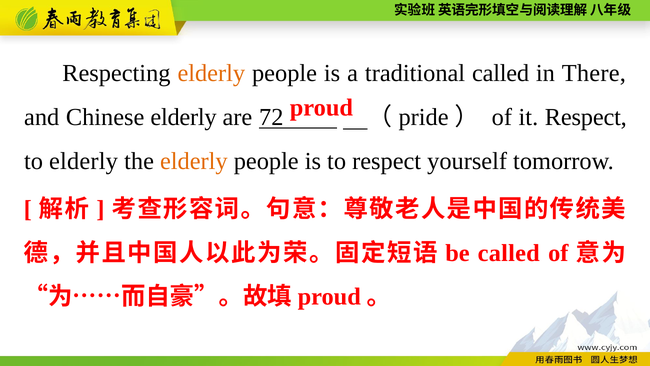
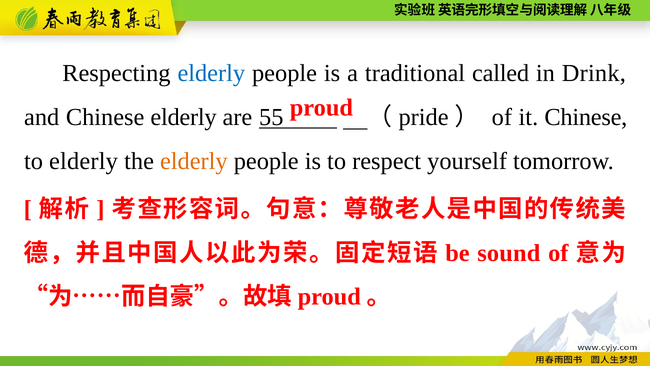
elderly at (211, 73) colour: orange -> blue
There: There -> Drink
72: 72 -> 55
it Respect: Respect -> Chinese
called at (509, 253): called -> sound
